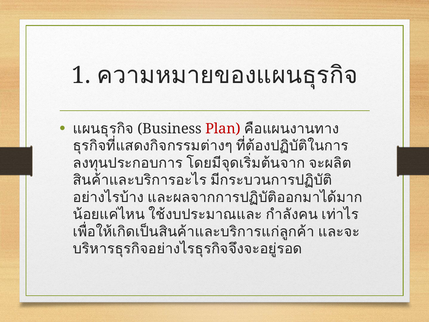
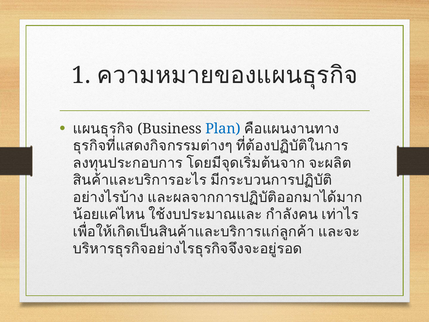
Plan colour: red -> blue
